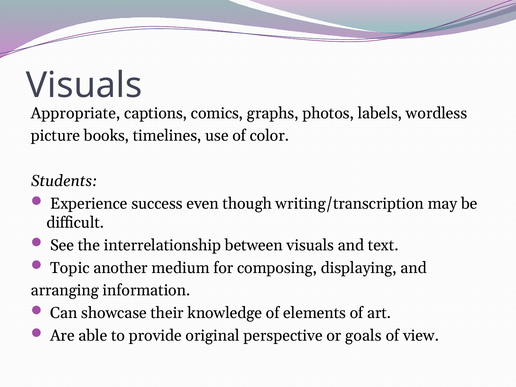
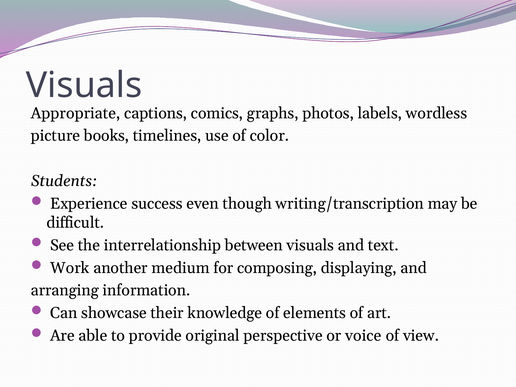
Topic: Topic -> Work
goals: goals -> voice
